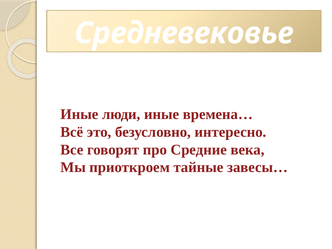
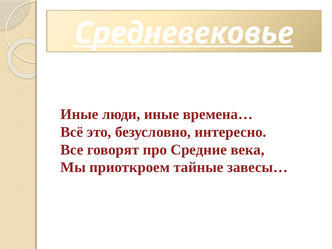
Средневековье underline: none -> present
